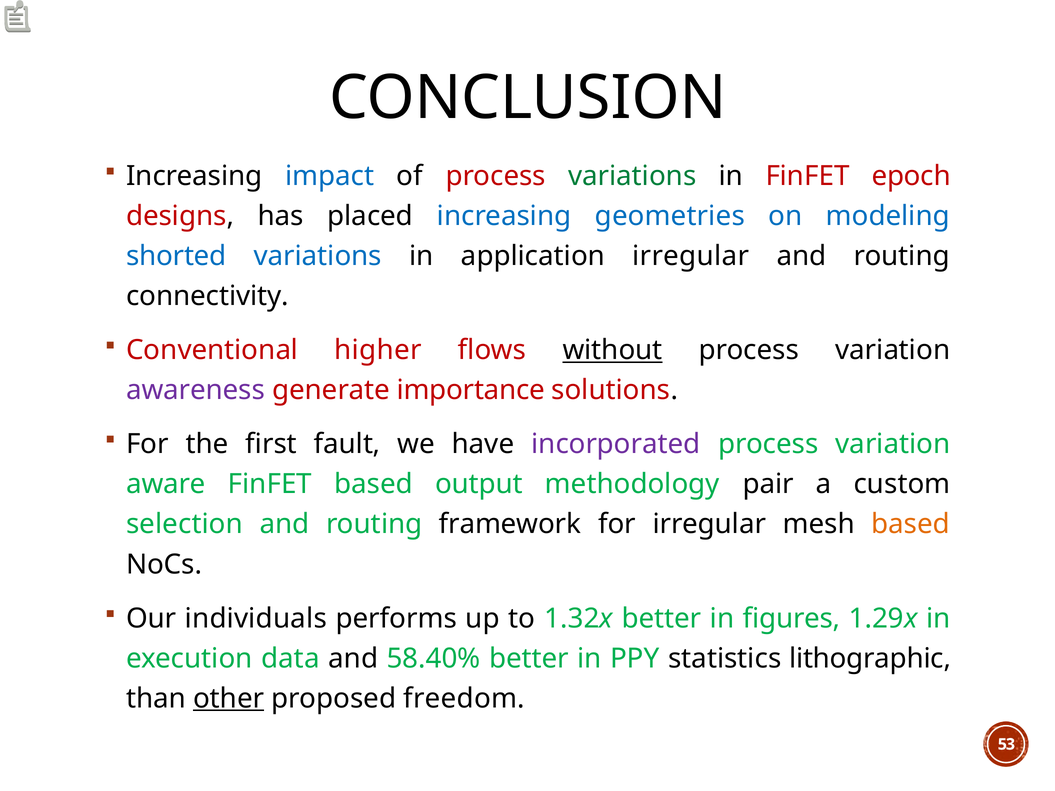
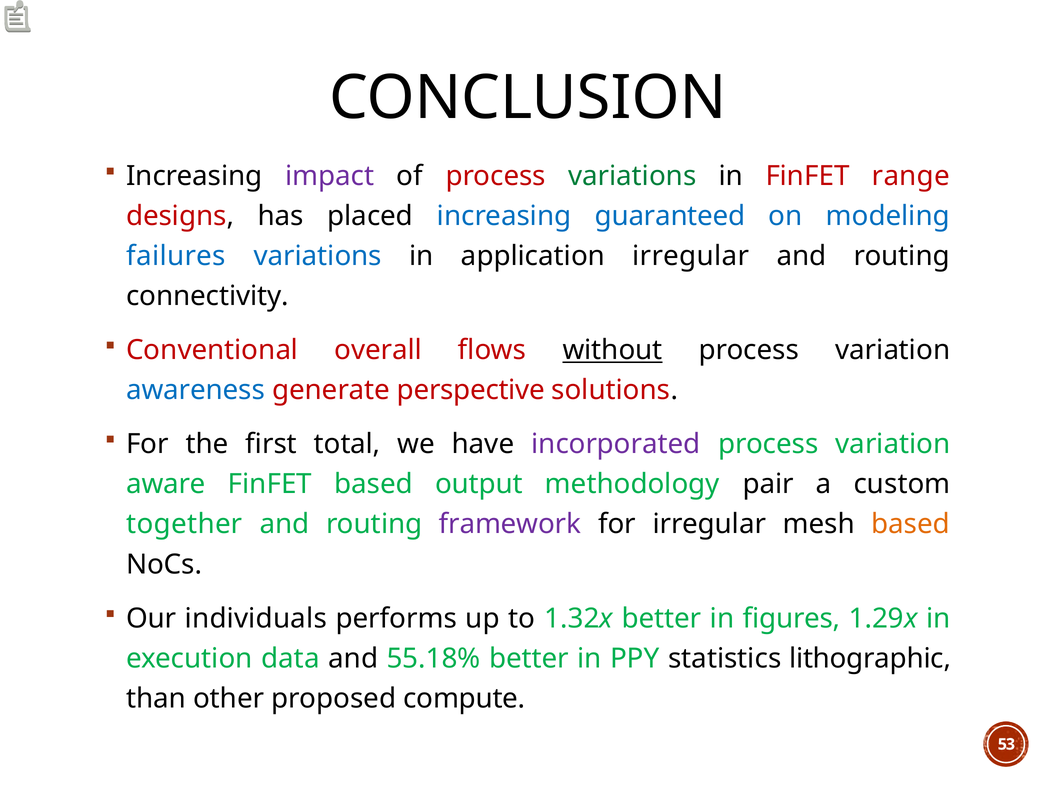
impact colour: blue -> purple
epoch: epoch -> range
geometries: geometries -> guaranteed
shorted: shorted -> failures
higher: higher -> overall
awareness colour: purple -> blue
importance: importance -> perspective
fault: fault -> total
selection: selection -> together
framework colour: black -> purple
58.40%: 58.40% -> 55.18%
other underline: present -> none
freedom: freedom -> compute
